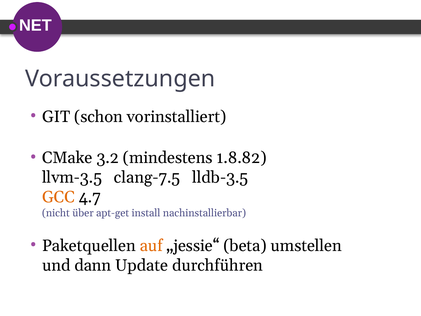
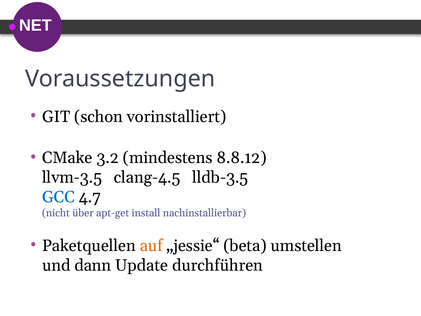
1.8.82: 1.8.82 -> 8.8.12
clang-7.5: clang-7.5 -> clang-4.5
GCC colour: orange -> blue
